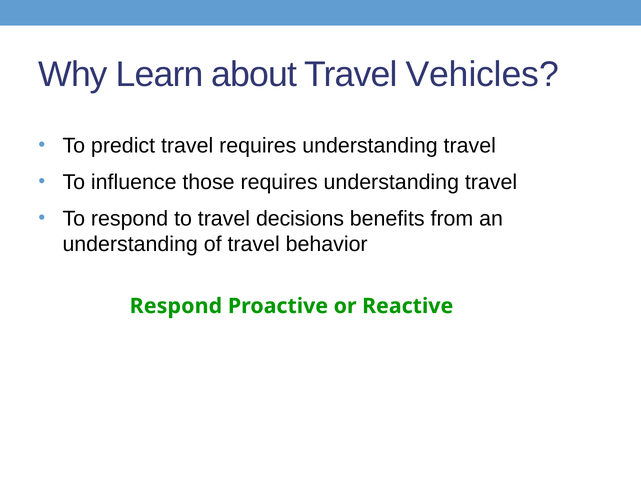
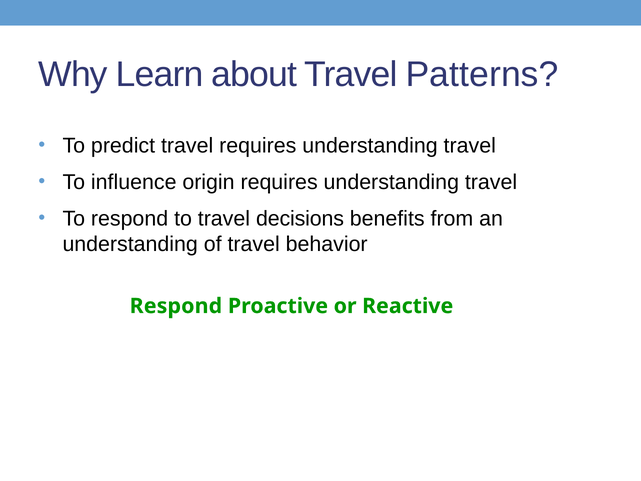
Vehicles: Vehicles -> Patterns
those: those -> origin
